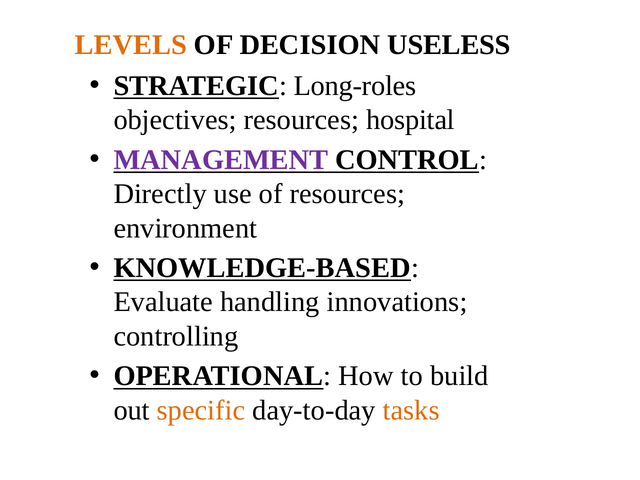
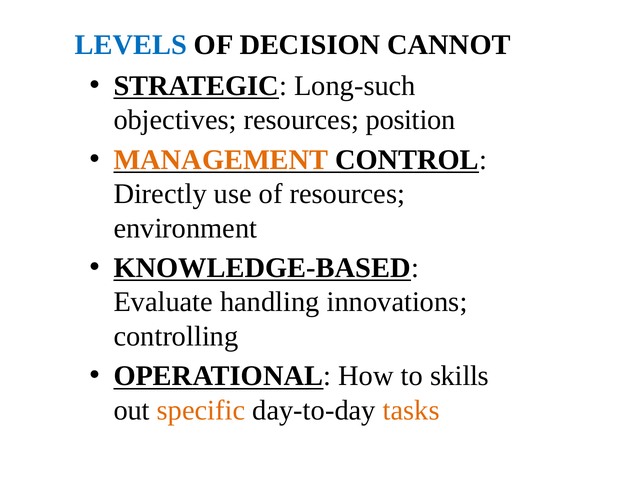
LEVELS colour: orange -> blue
USELESS: USELESS -> CANNOT
Long-roles: Long-roles -> Long-such
hospital: hospital -> position
MANAGEMENT colour: purple -> orange
build: build -> skills
